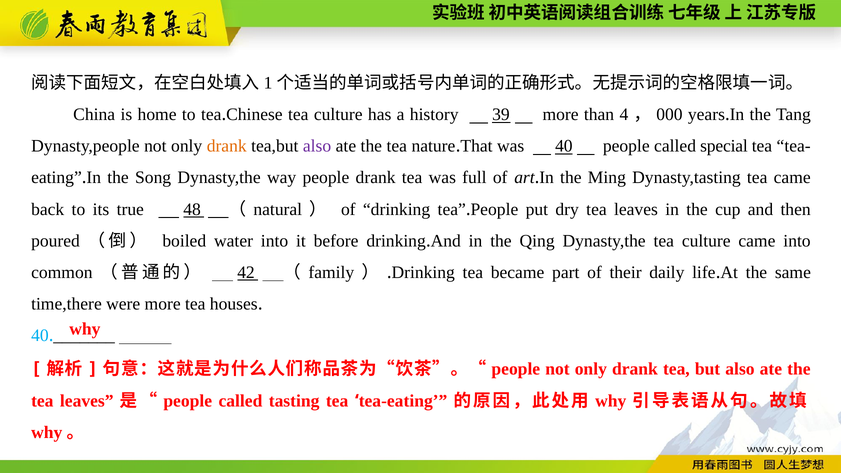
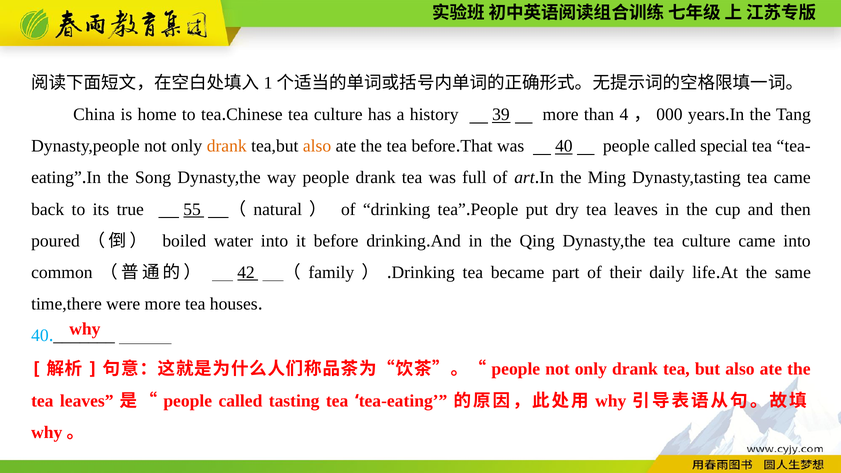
also at (317, 146) colour: purple -> orange
tea nature: nature -> before
48: 48 -> 55
